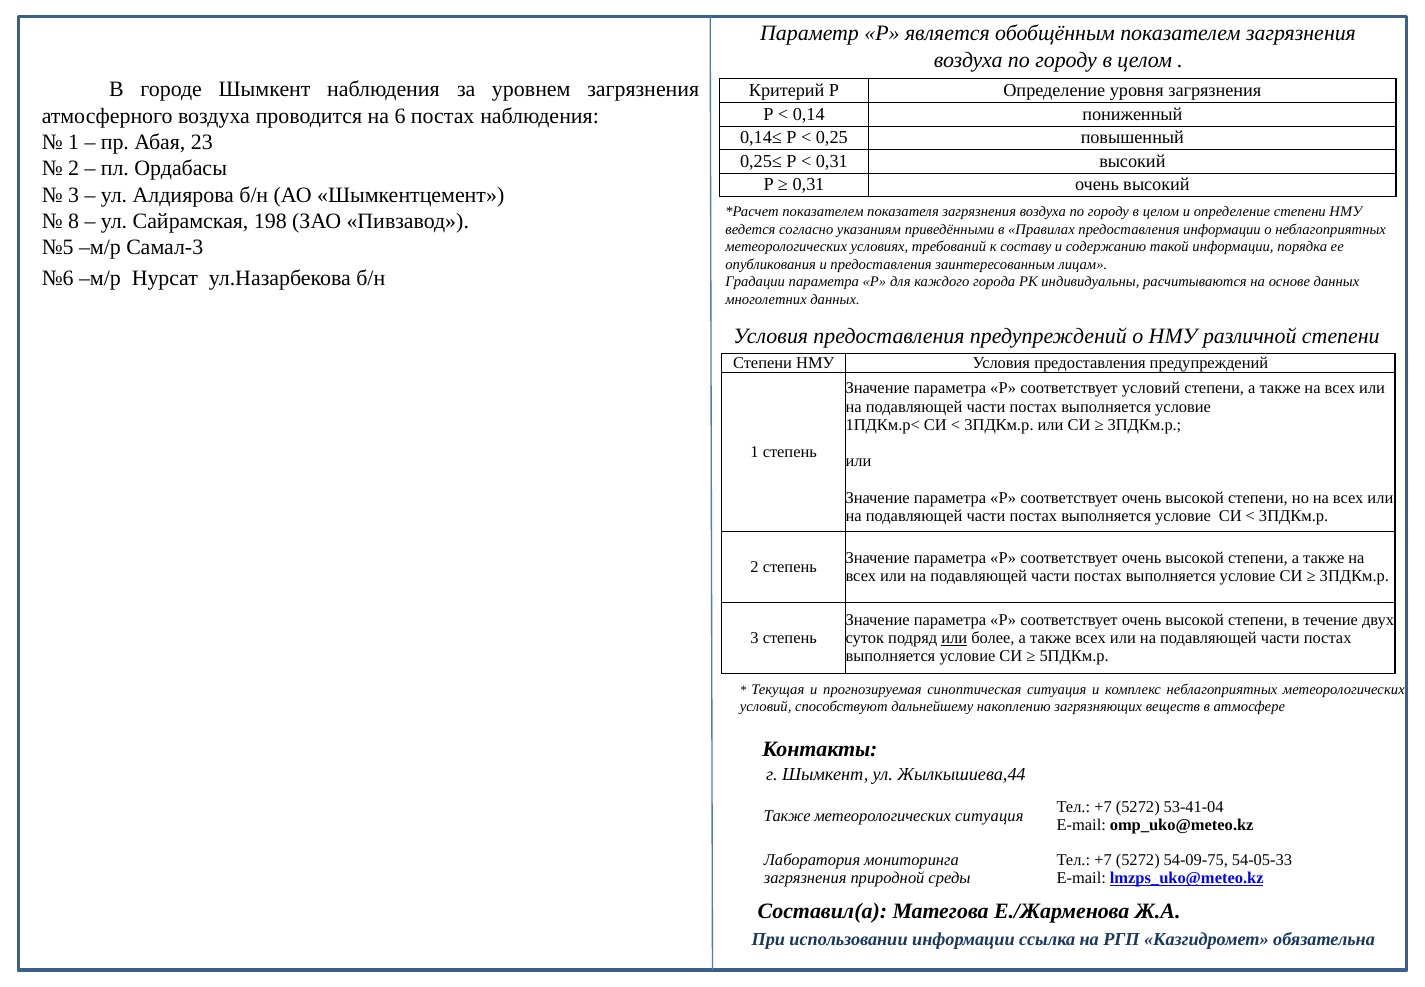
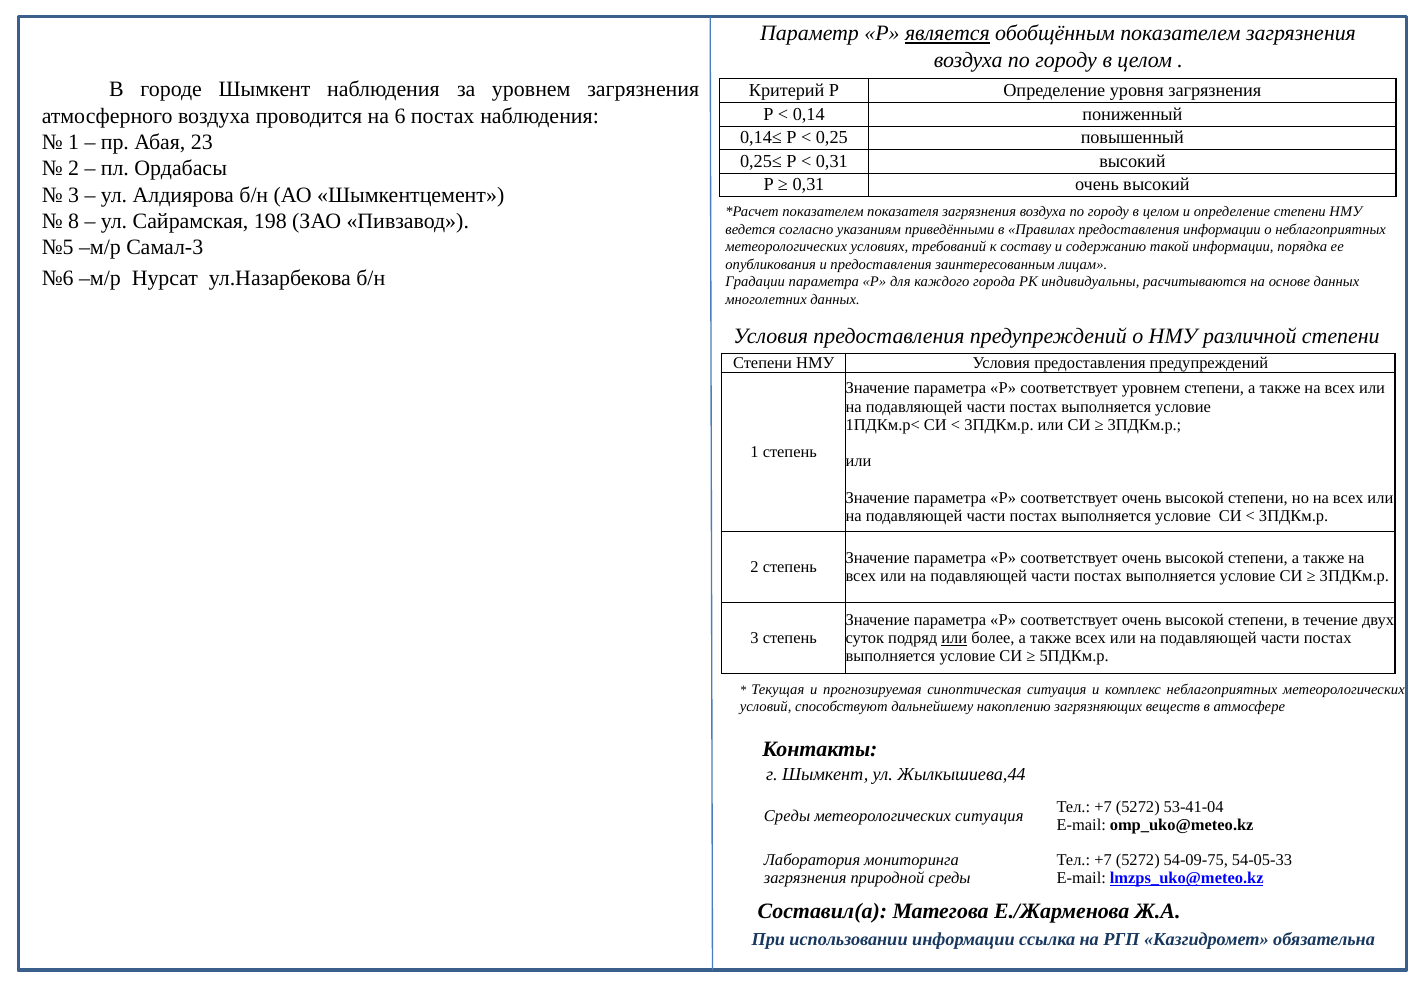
является underline: none -> present
соответствует условий: условий -> уровнем
Также at (787, 816): Также -> Среды
